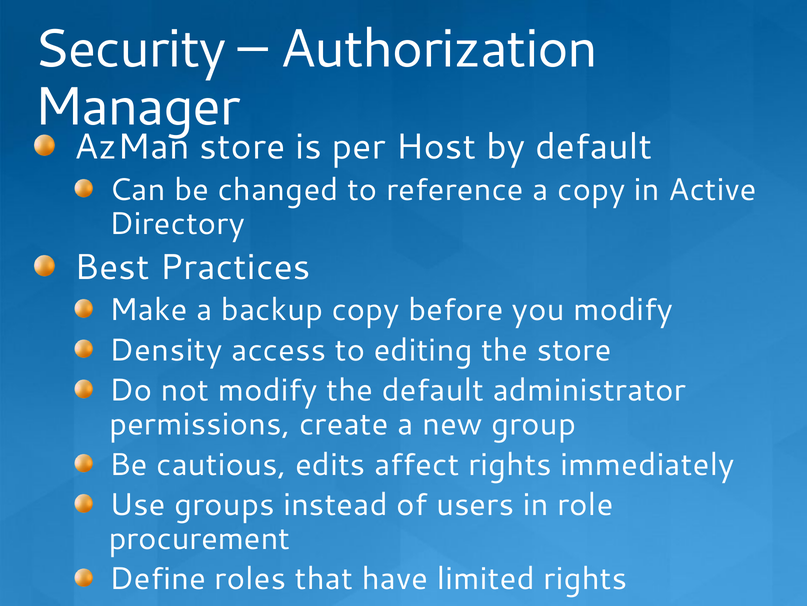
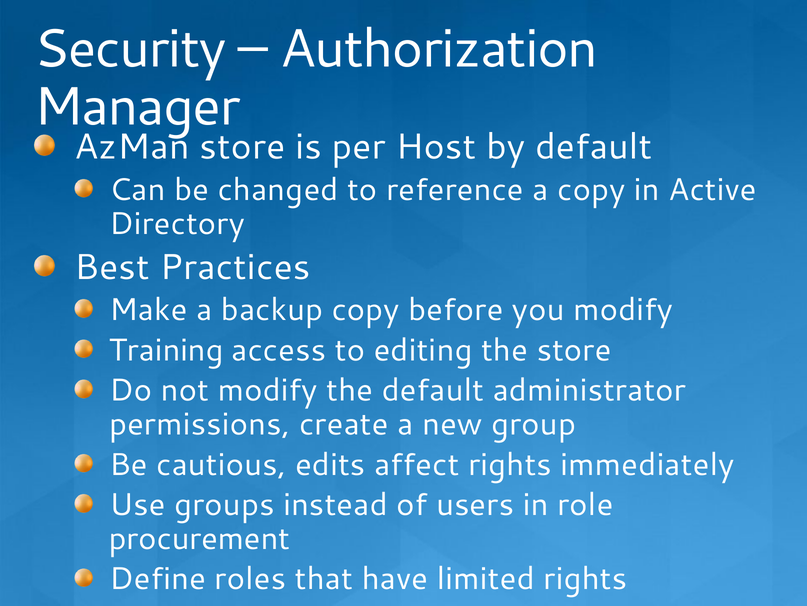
Density: Density -> Training
